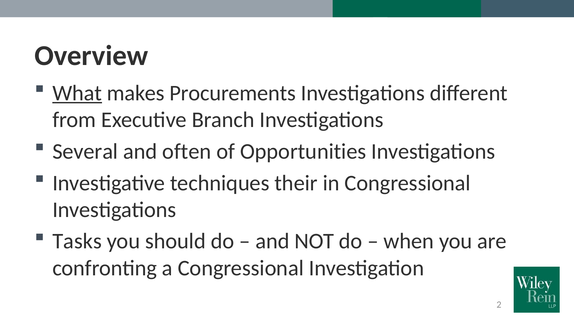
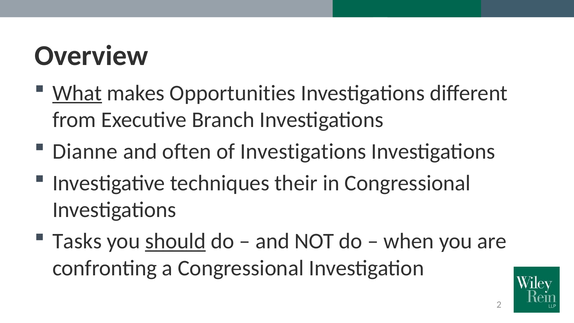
Procurements: Procurements -> Opportunities
Several: Several -> Dianne
of Opportunities: Opportunities -> Investigations
should underline: none -> present
